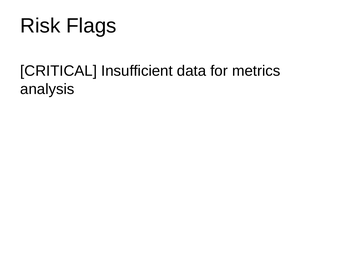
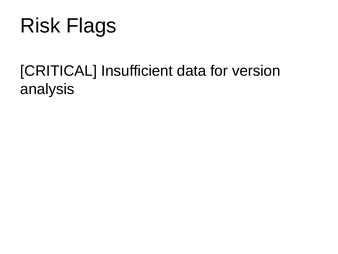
metrics: metrics -> version
